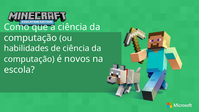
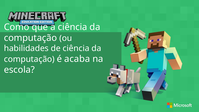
novos: novos -> acaba
